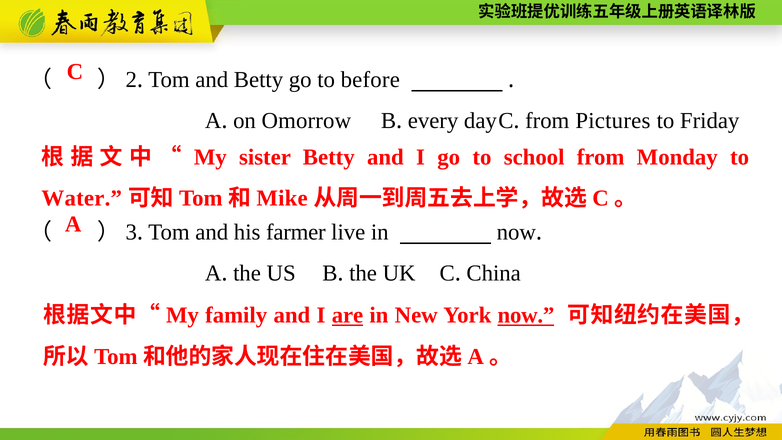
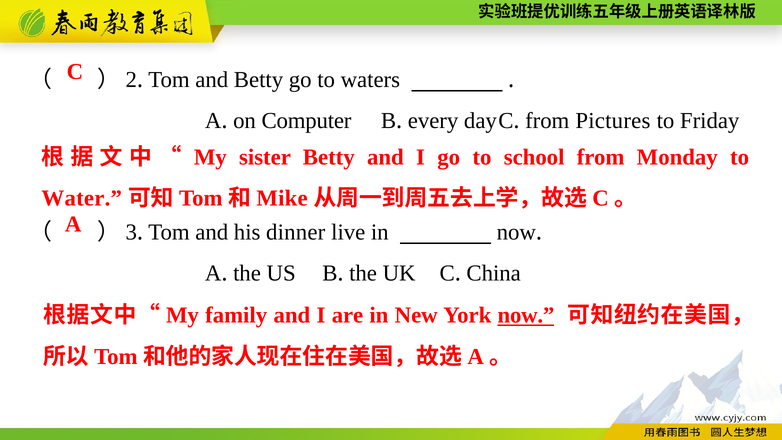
before: before -> waters
Omorrow: Omorrow -> Computer
farmer: farmer -> dinner
are underline: present -> none
